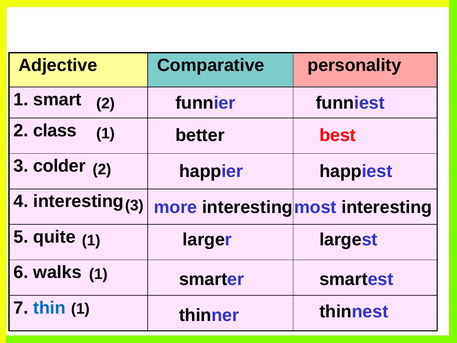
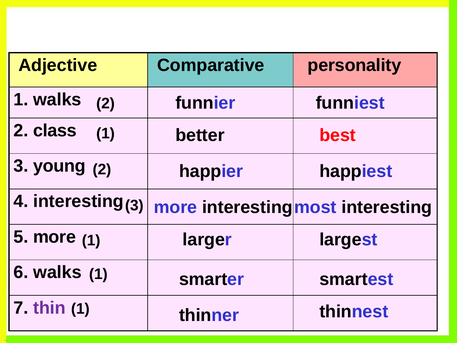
1 smart: smart -> walks
colder: colder -> young
5 quite: quite -> more
thin colour: blue -> purple
